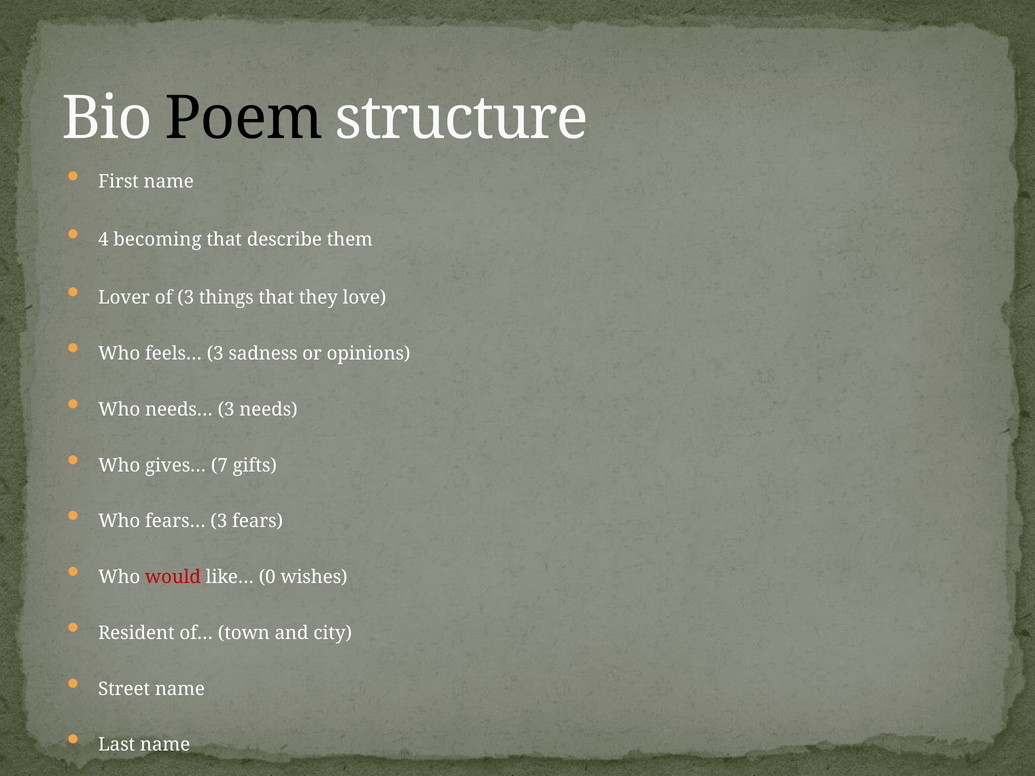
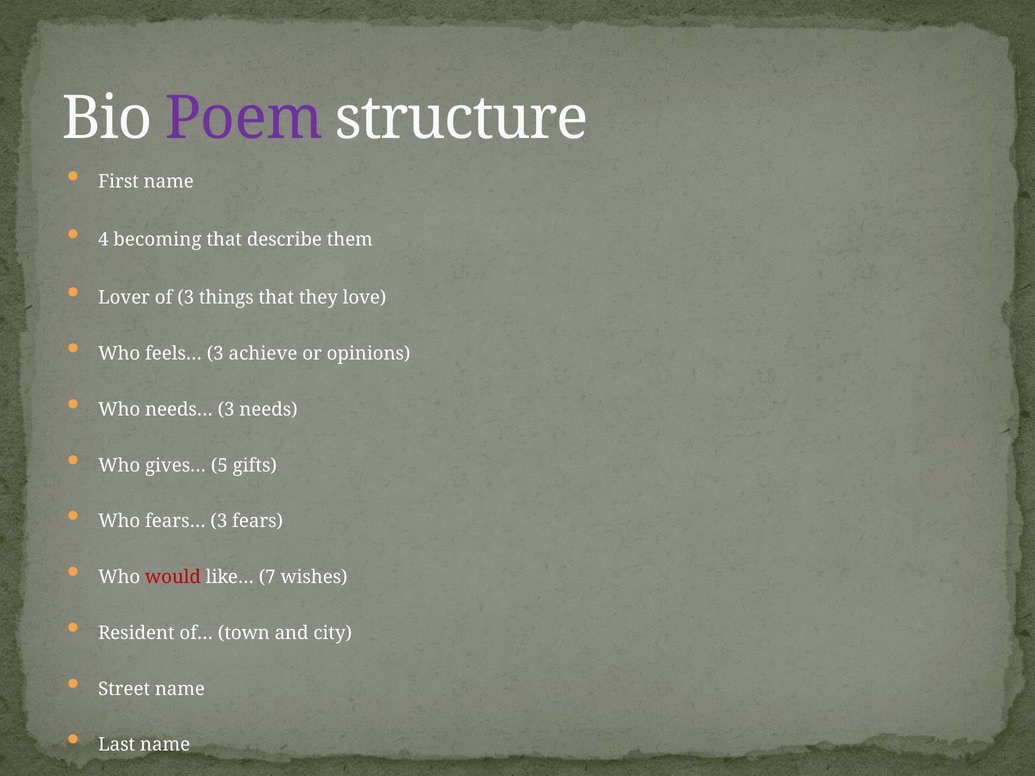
Poem colour: black -> purple
sadness: sadness -> achieve
7: 7 -> 5
0: 0 -> 7
